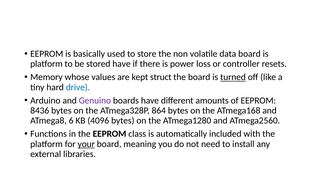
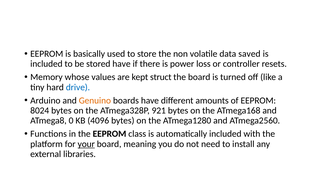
data board: board -> saved
platform at (46, 64): platform -> included
turned underline: present -> none
Genuino colour: purple -> orange
8436: 8436 -> 8024
864: 864 -> 921
6: 6 -> 0
